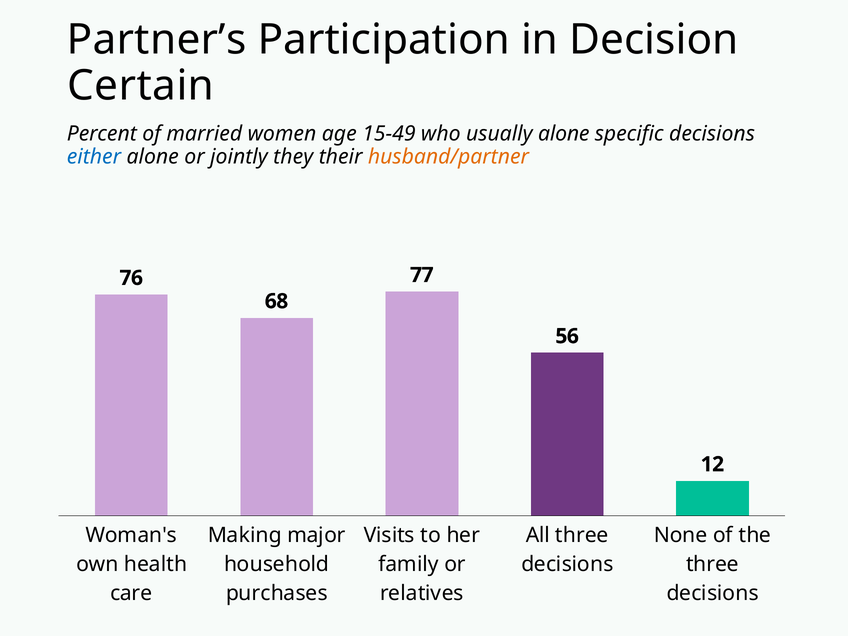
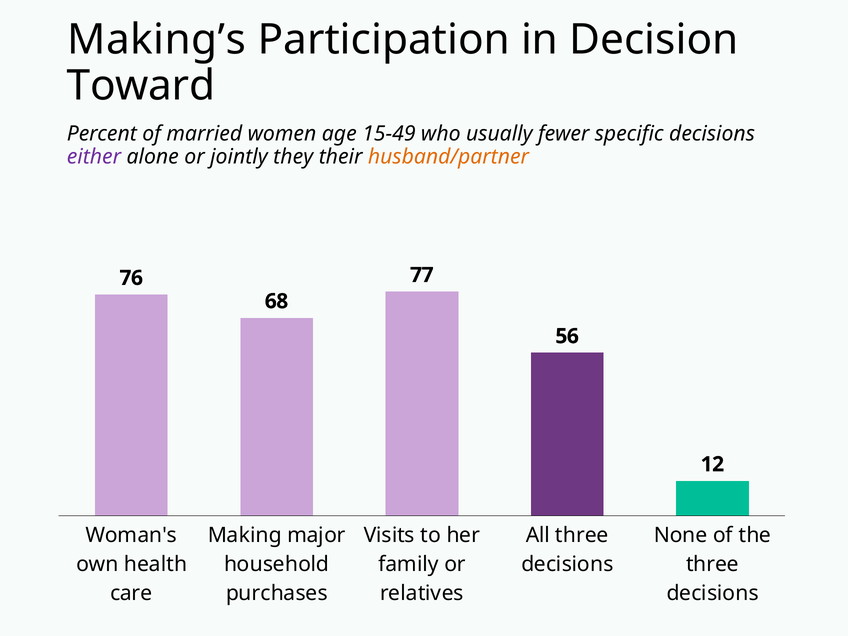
Partner’s: Partner’s -> Making’s
Certain: Certain -> Toward
usually alone: alone -> fewer
either colour: blue -> purple
